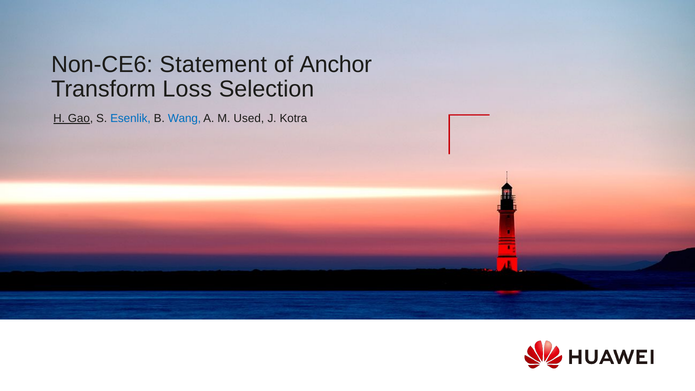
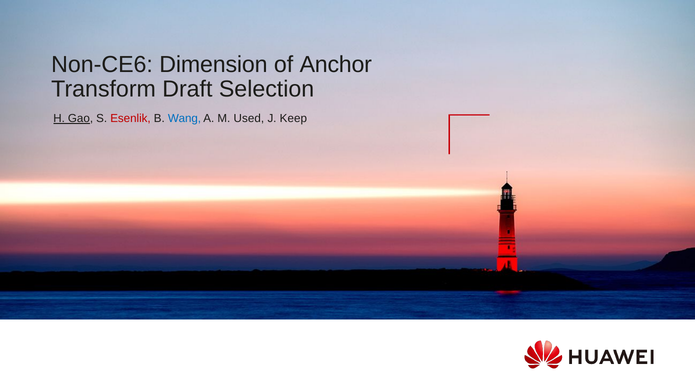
Statement: Statement -> Dimension
Loss: Loss -> Draft
Esenlik colour: blue -> red
Kotra: Kotra -> Keep
